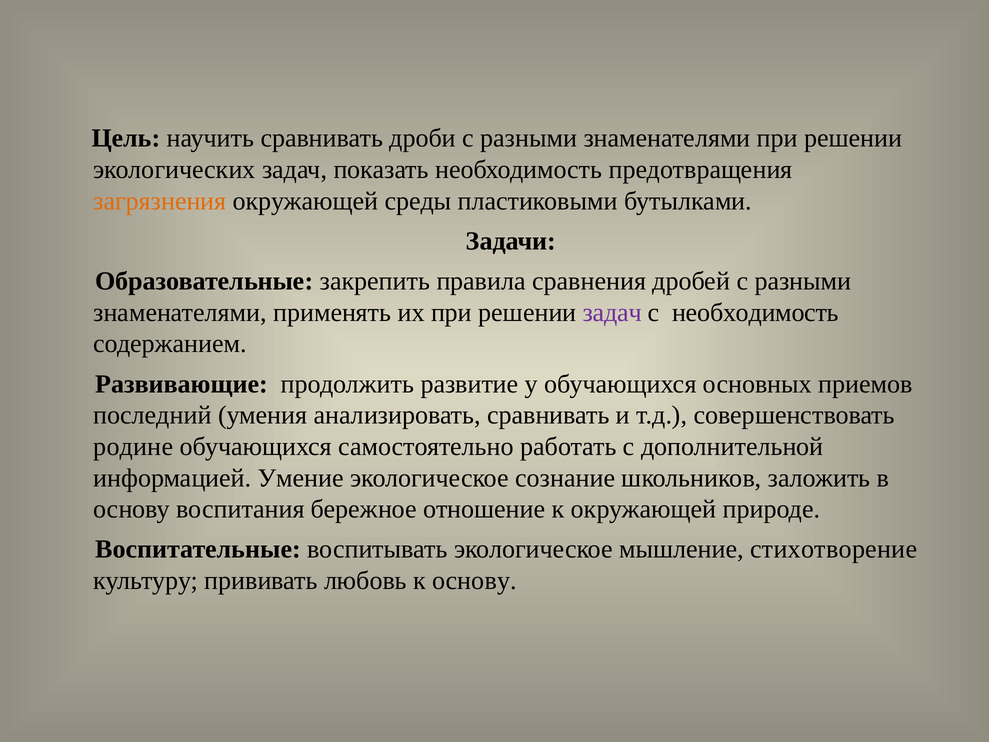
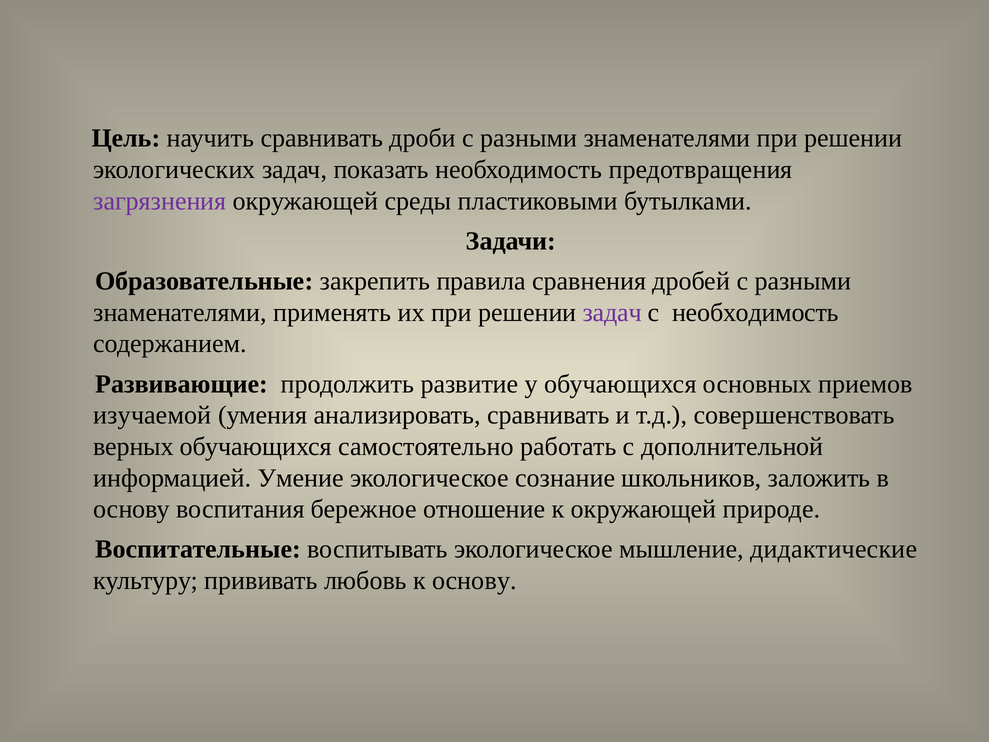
загрязнения colour: orange -> purple
последний: последний -> изучаемой
родине: родине -> верных
стихотворение: стихотворение -> дидактические
